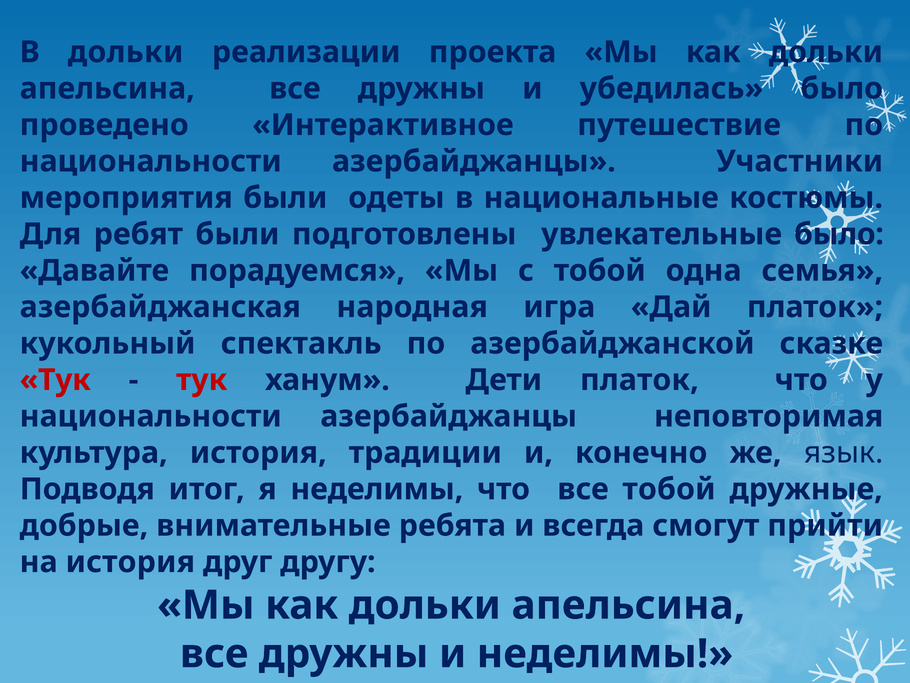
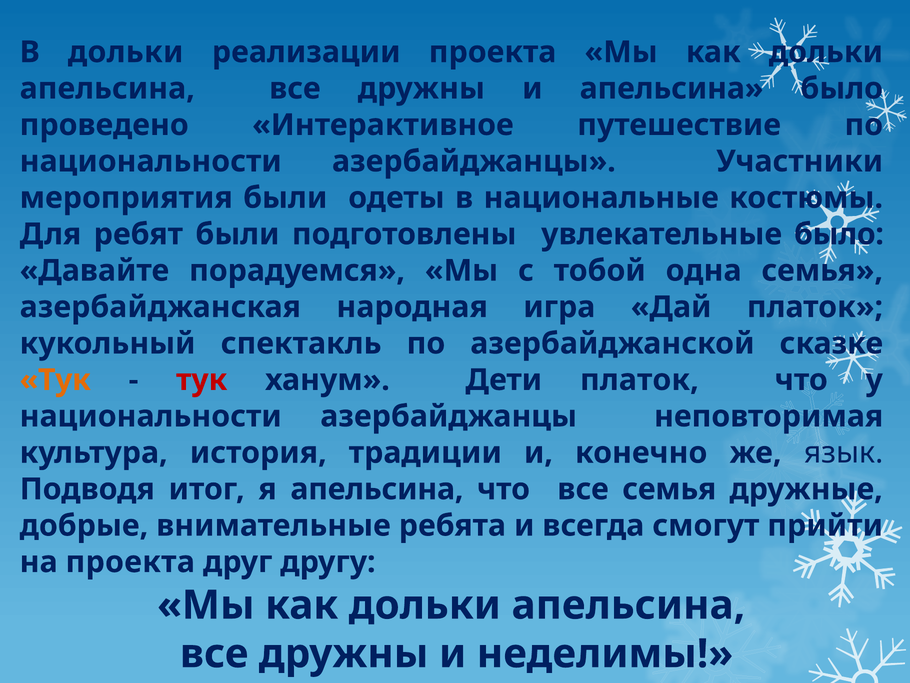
и убедилась: убедилась -> апельсина
Тук at (55, 380) colour: red -> orange
я неделимы: неделимы -> апельсина
все тобой: тобой -> семья
на история: история -> проекта
